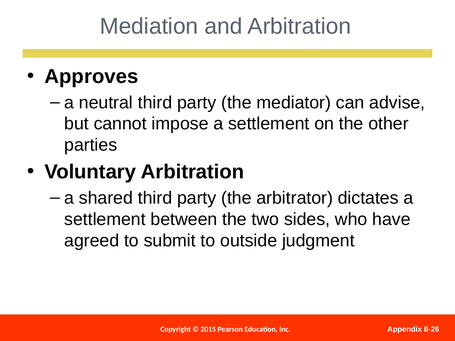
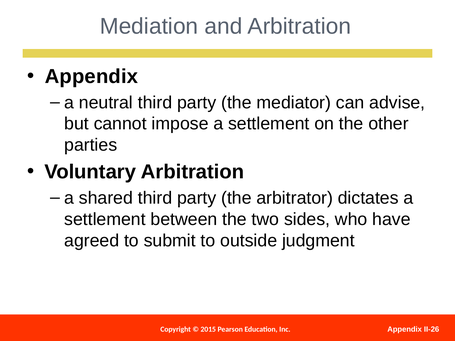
Approves at (91, 76): Approves -> Appendix
